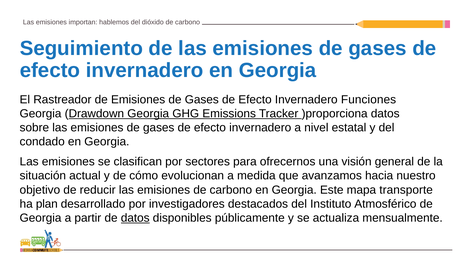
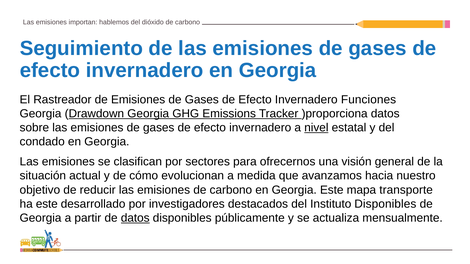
nivel underline: none -> present
ha plan: plan -> este
Instituto Atmosférico: Atmosférico -> Disponibles
